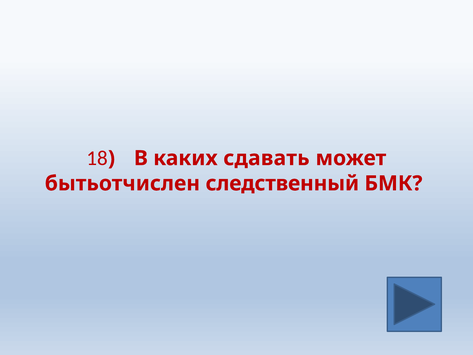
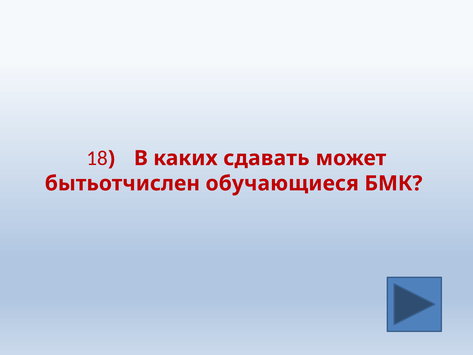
следственный: следственный -> обучающиеся
